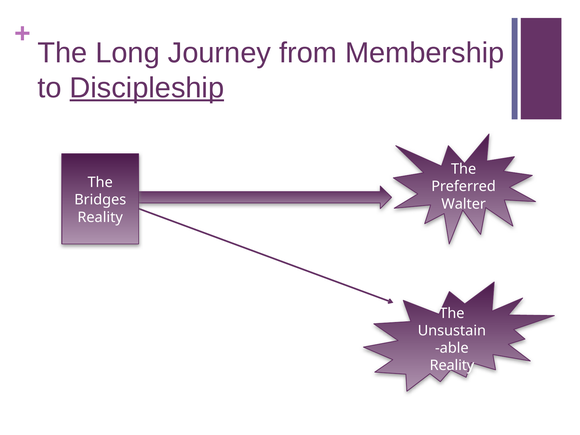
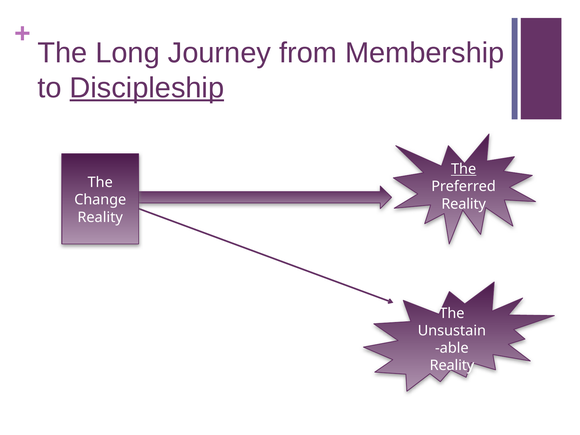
The at (464, 169) underline: none -> present
Bridges: Bridges -> Change
Walter at (464, 204): Walter -> Reality
